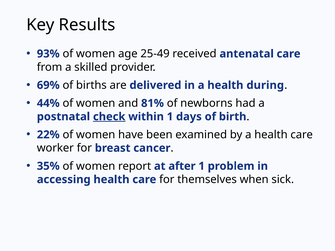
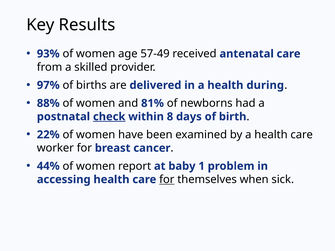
25-49: 25-49 -> 57-49
69%: 69% -> 97%
44%: 44% -> 88%
within 1: 1 -> 8
35%: 35% -> 44%
after: after -> baby
for at (167, 180) underline: none -> present
